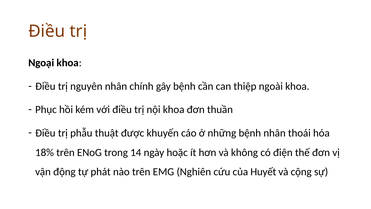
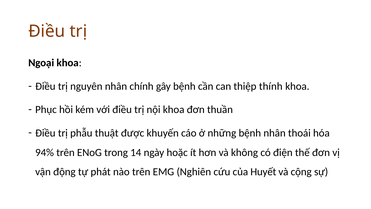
ngoài: ngoài -> thính
18%: 18% -> 94%
